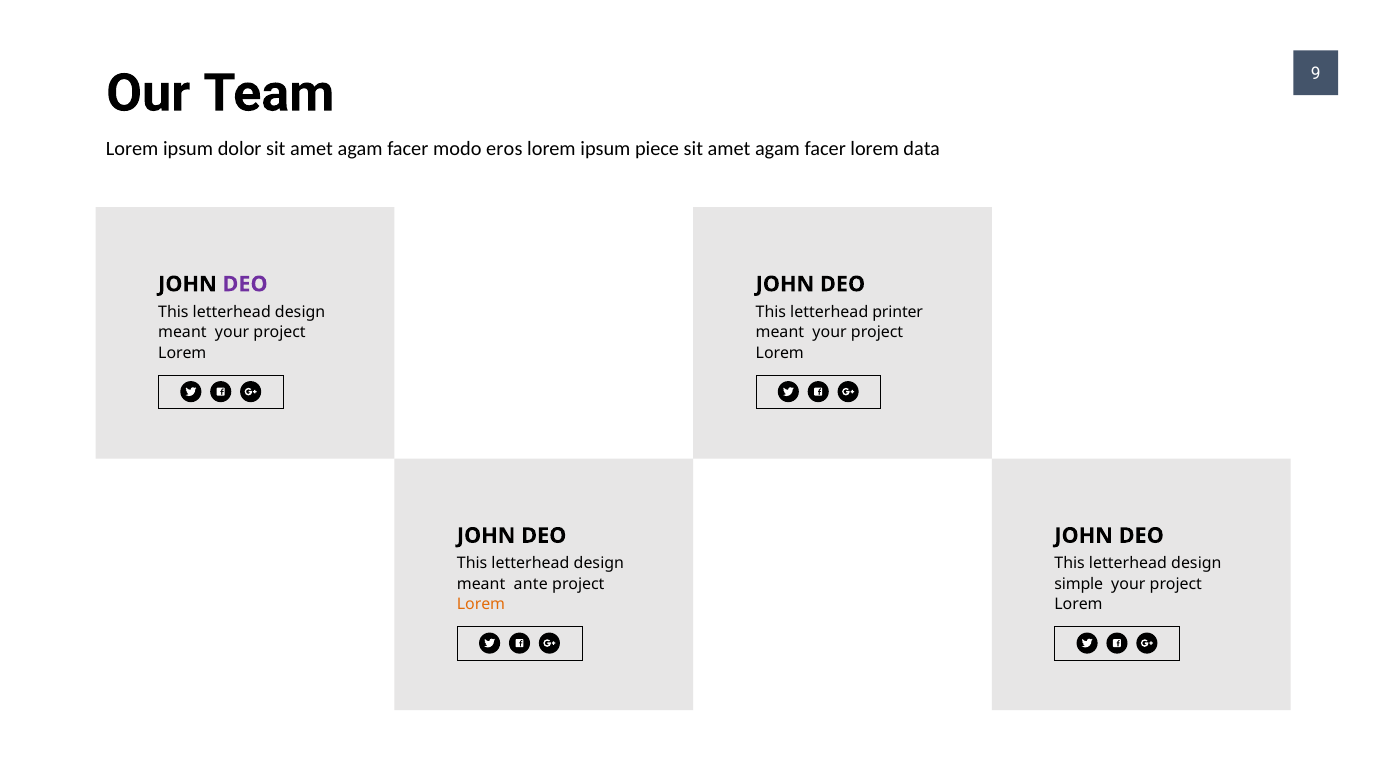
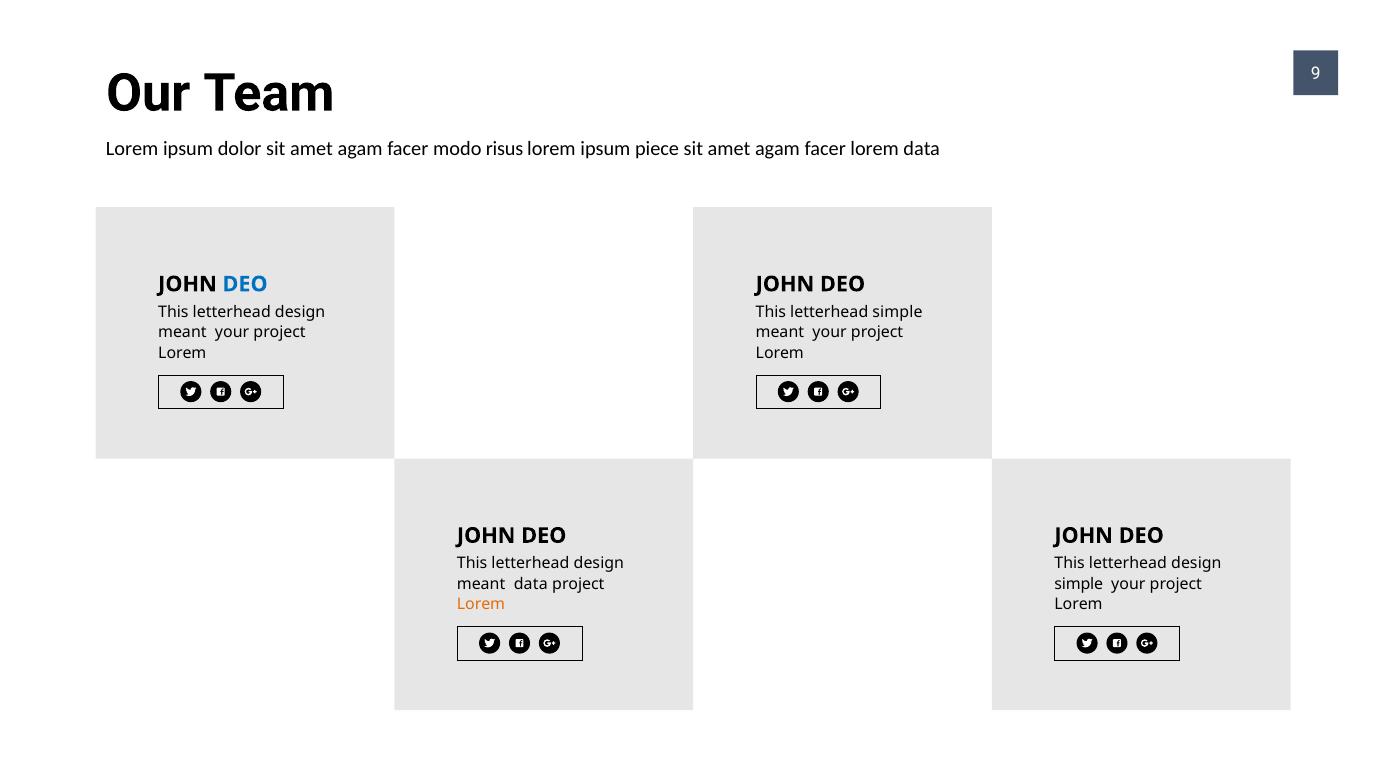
eros: eros -> risus
DEO at (245, 284) colour: purple -> blue
letterhead printer: printer -> simple
meant ante: ante -> data
